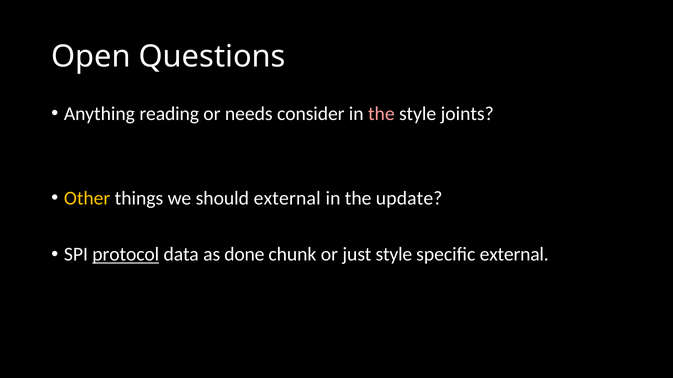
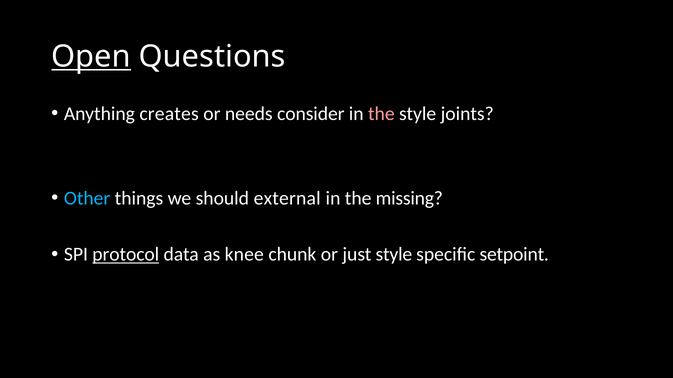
Open underline: none -> present
reading: reading -> creates
Other colour: yellow -> light blue
update: update -> missing
done: done -> knee
specific external: external -> setpoint
